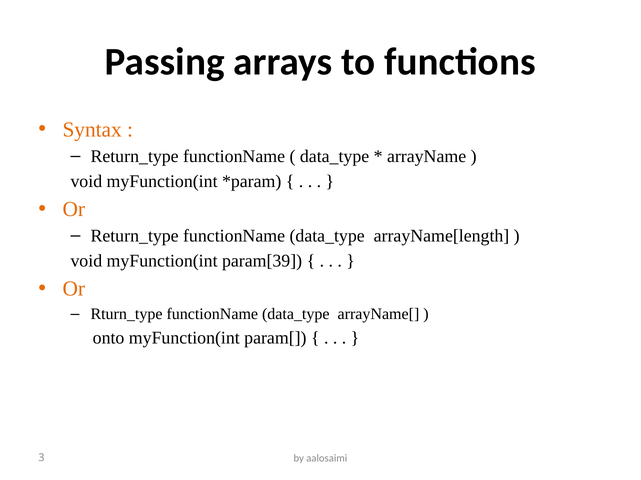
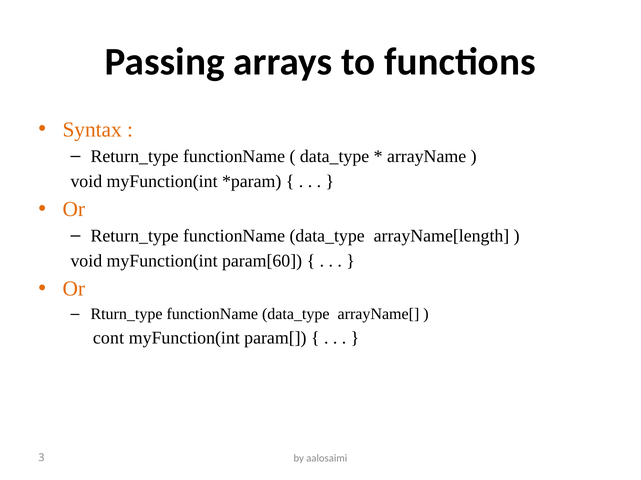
param[39: param[39 -> param[60
onto: onto -> cont
